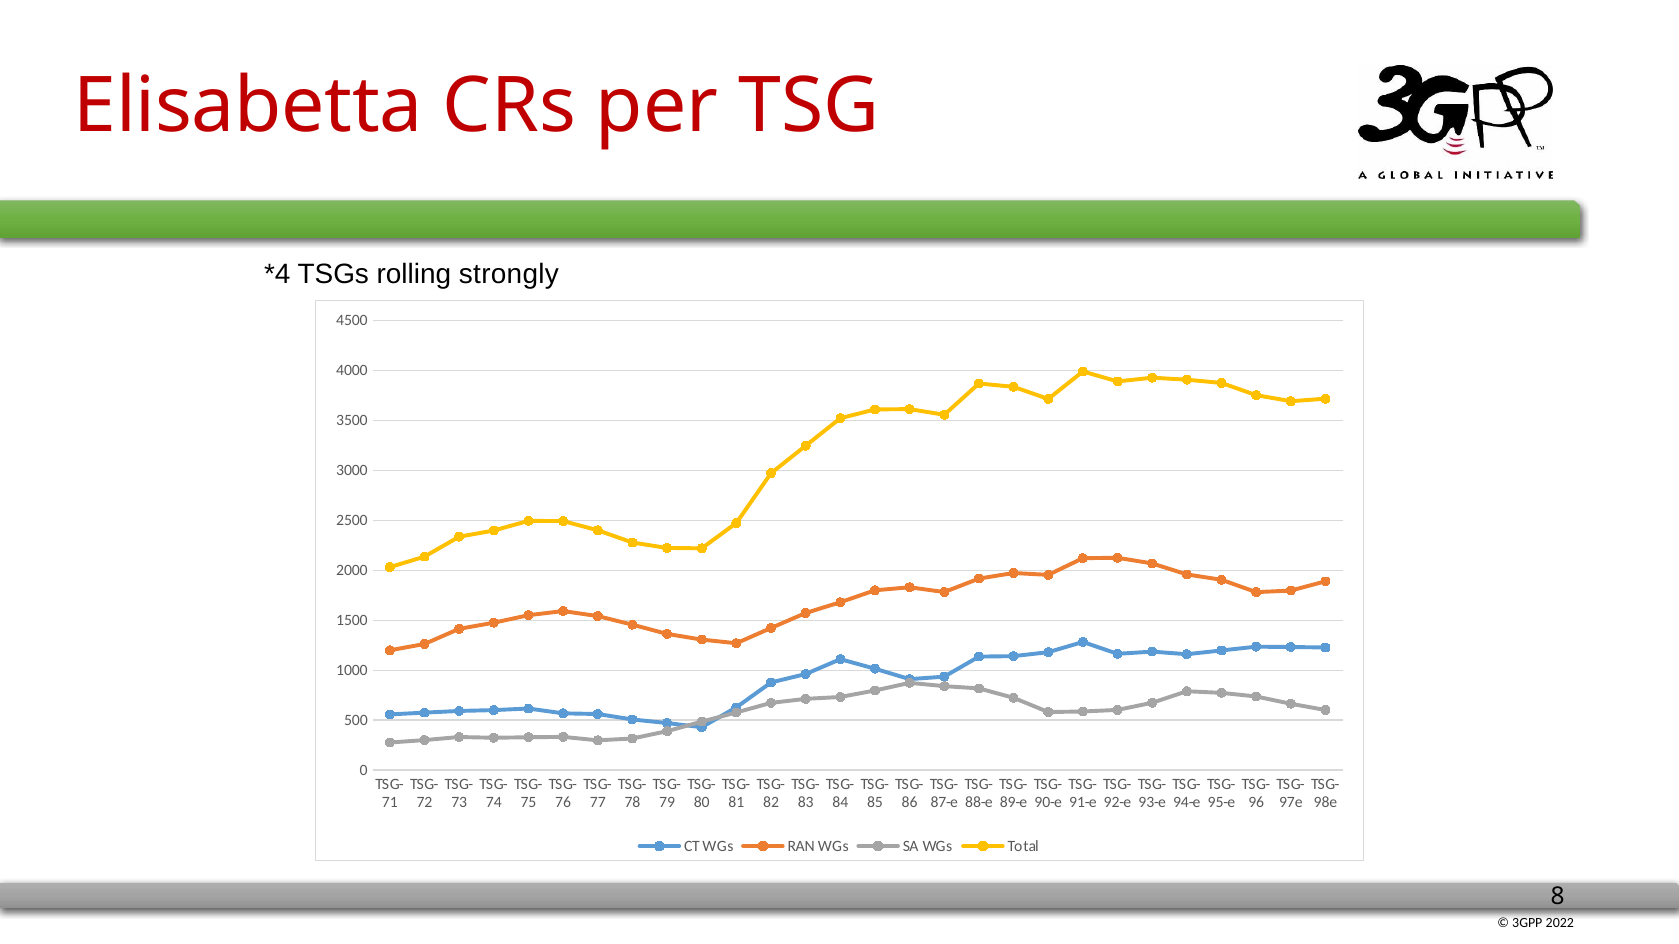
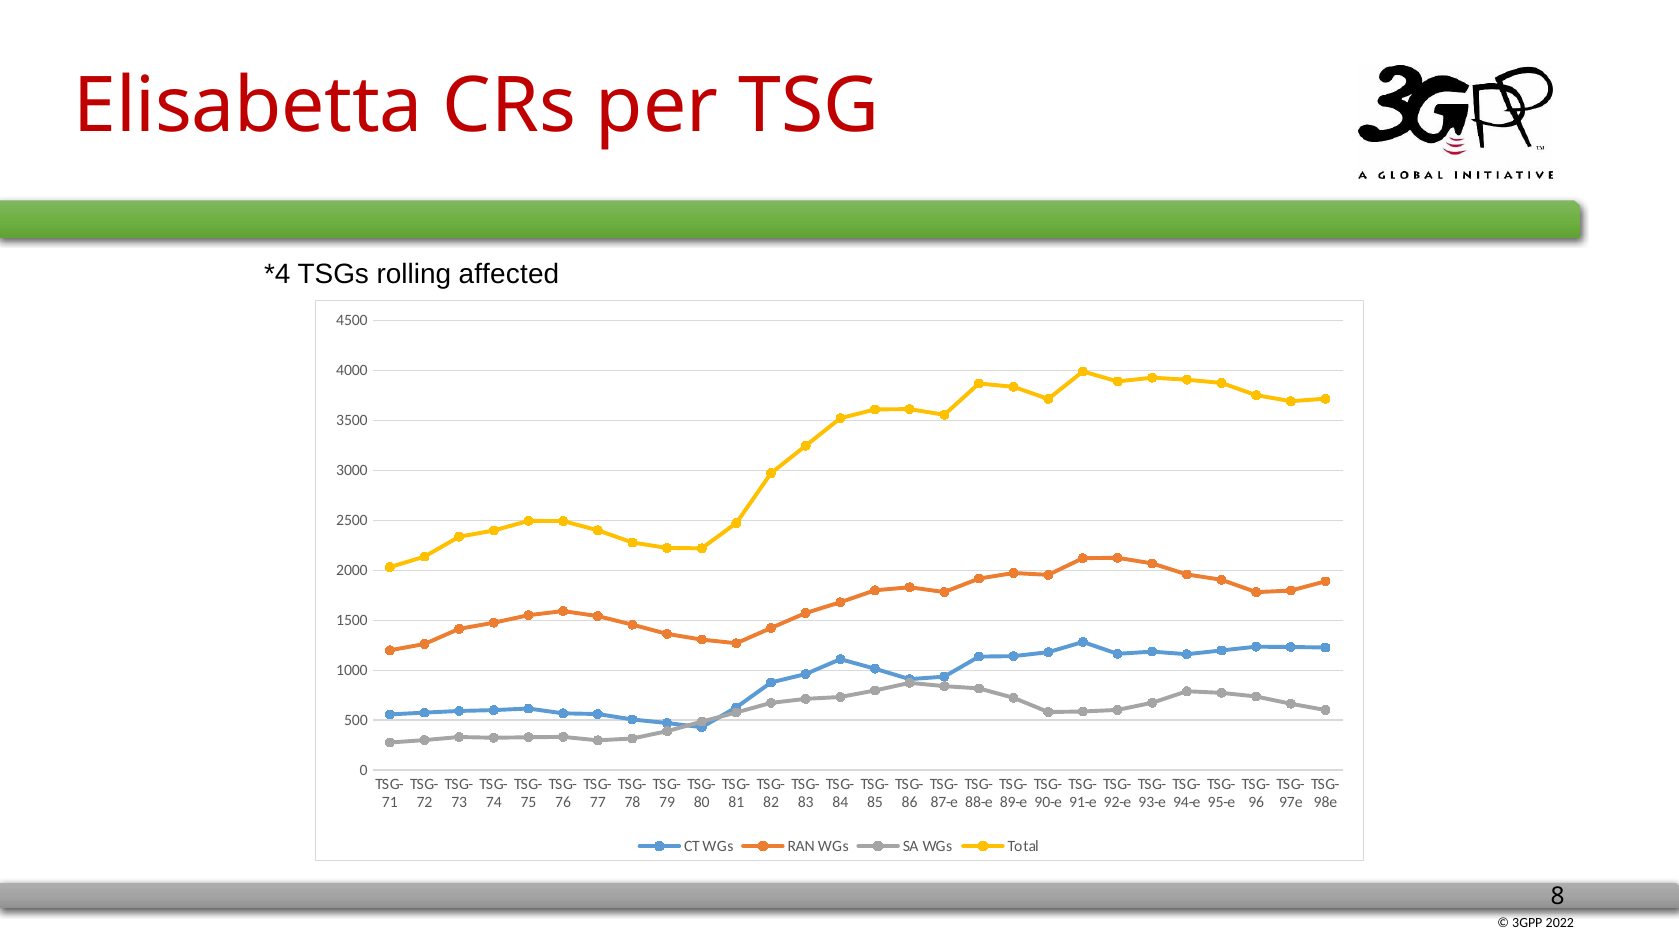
strongly: strongly -> affected
